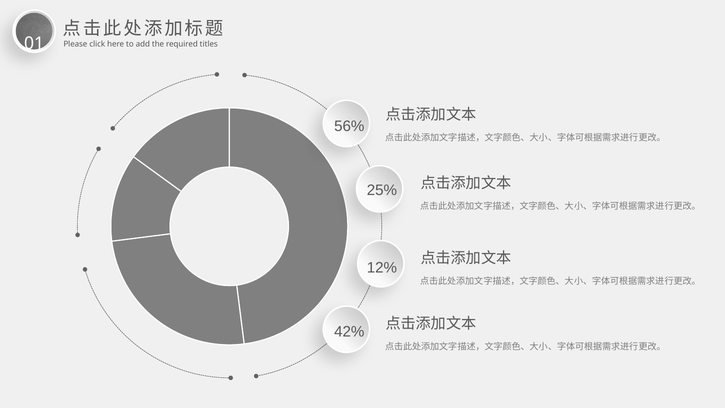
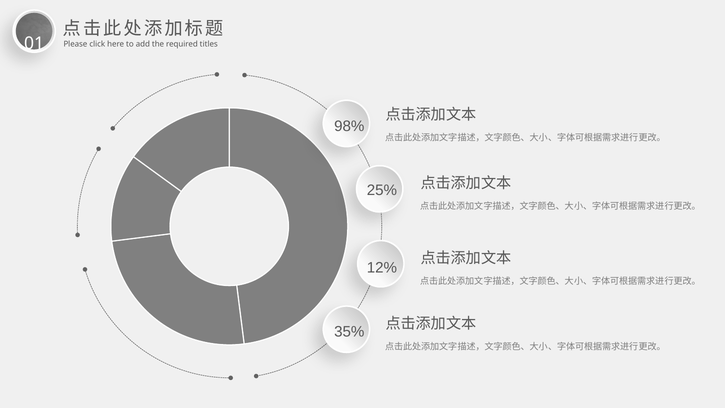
56%: 56% -> 98%
42%: 42% -> 35%
